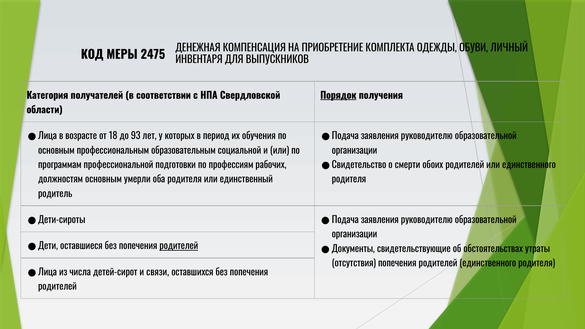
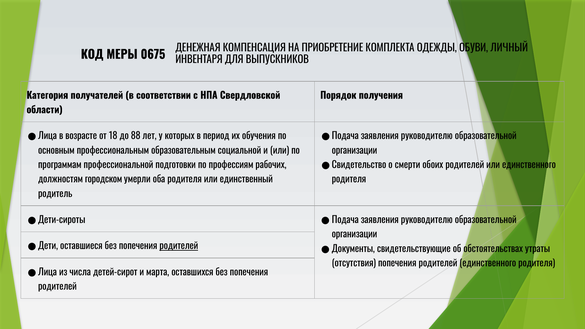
2475: 2475 -> 0675
Порядок underline: present -> none
93: 93 -> 88
должностям основным: основным -> городском
связи: связи -> марта
